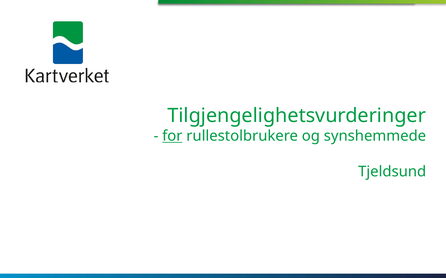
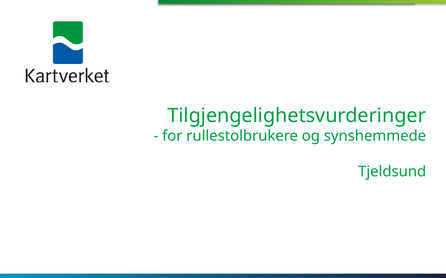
for underline: present -> none
